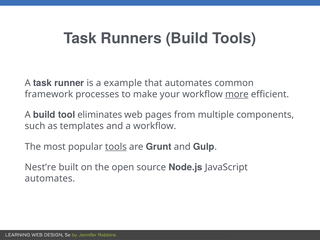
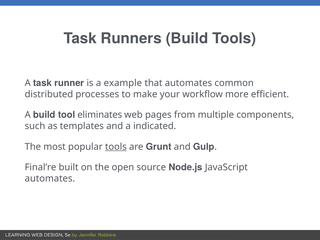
framework: framework -> distributed
more underline: present -> none
a workflow: workflow -> indicated
Nest’re: Nest’re -> Final’re
